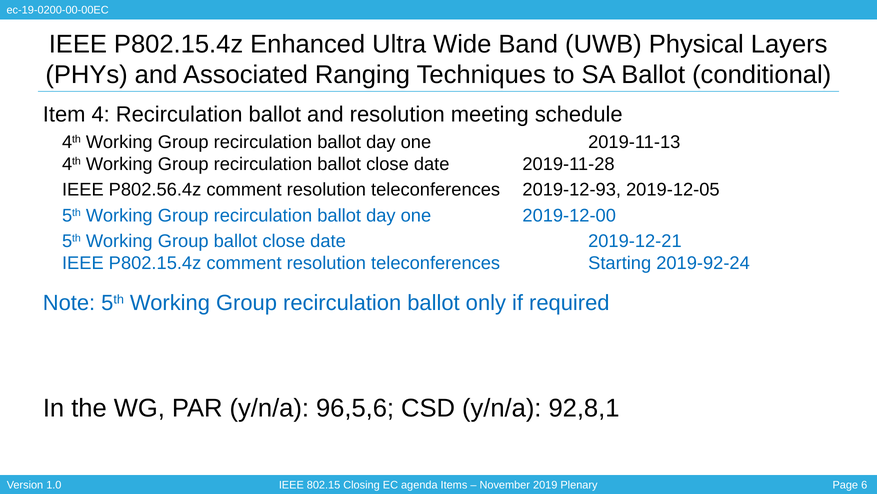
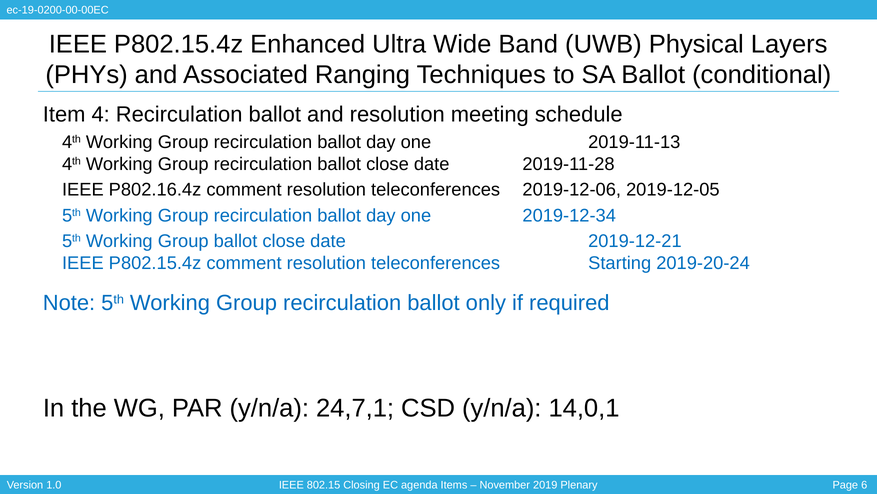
P802.56.4z: P802.56.4z -> P802.16.4z
2019-12-93: 2019-12-93 -> 2019-12-06
2019-12-00: 2019-12-00 -> 2019-12-34
2019-92-24: 2019-92-24 -> 2019-20-24
96,5,6: 96,5,6 -> 24,7,1
92,8,1: 92,8,1 -> 14,0,1
